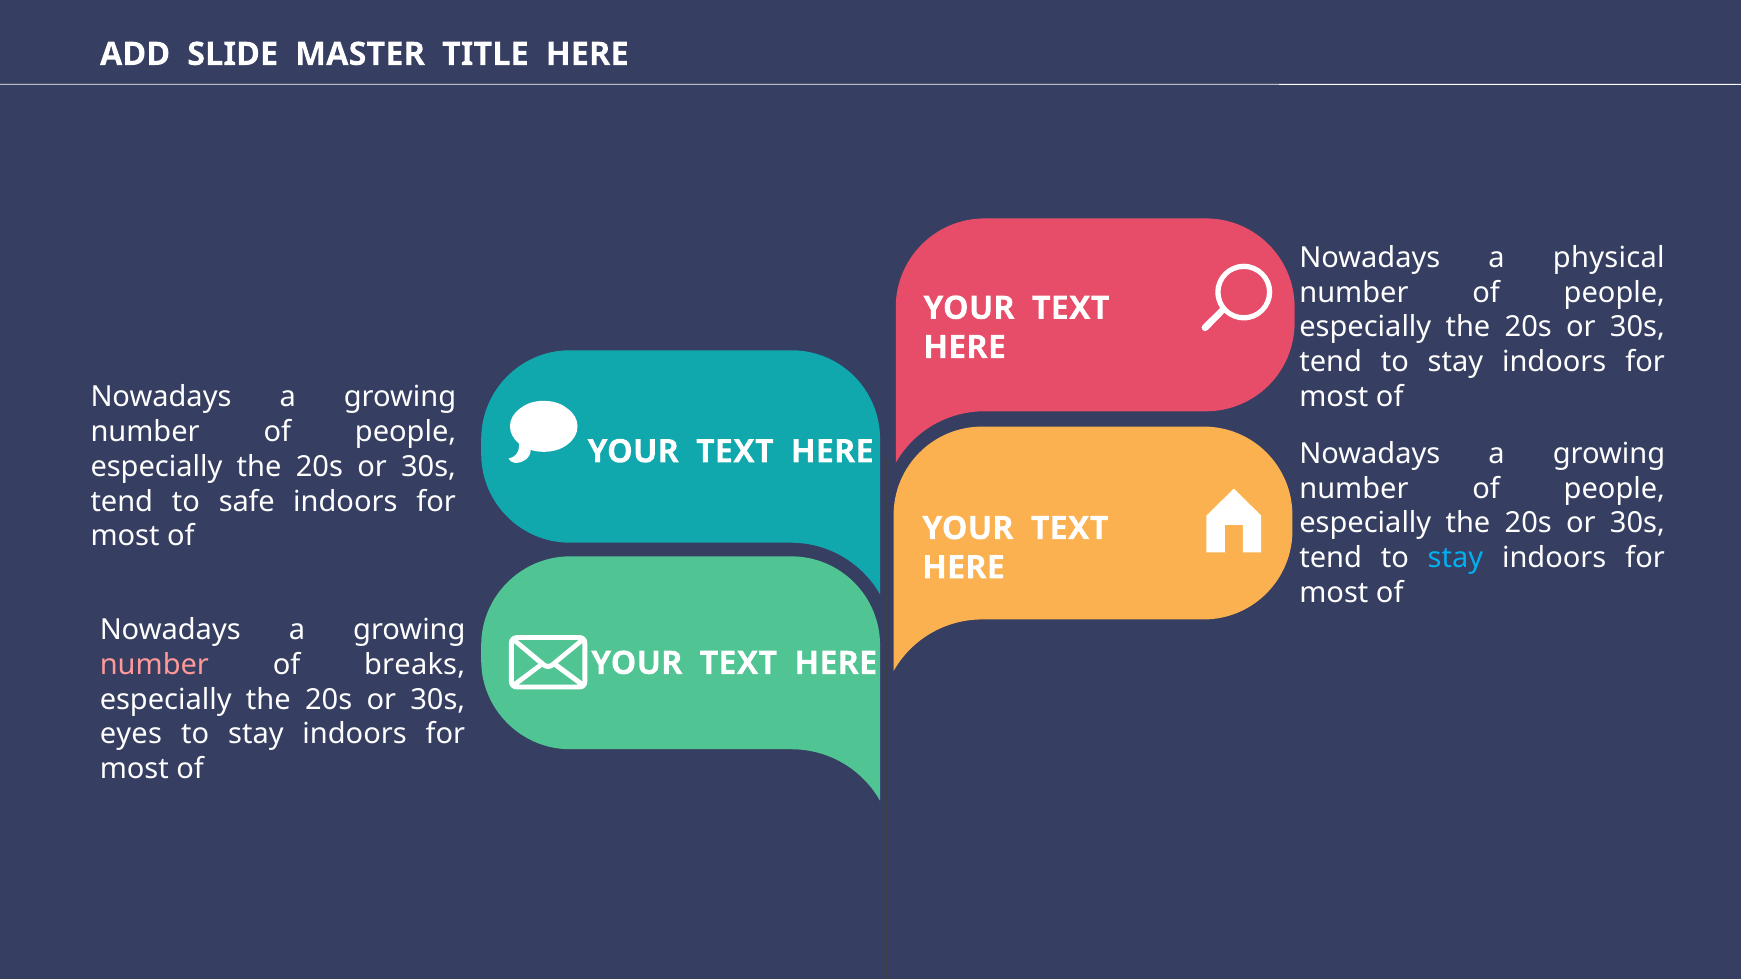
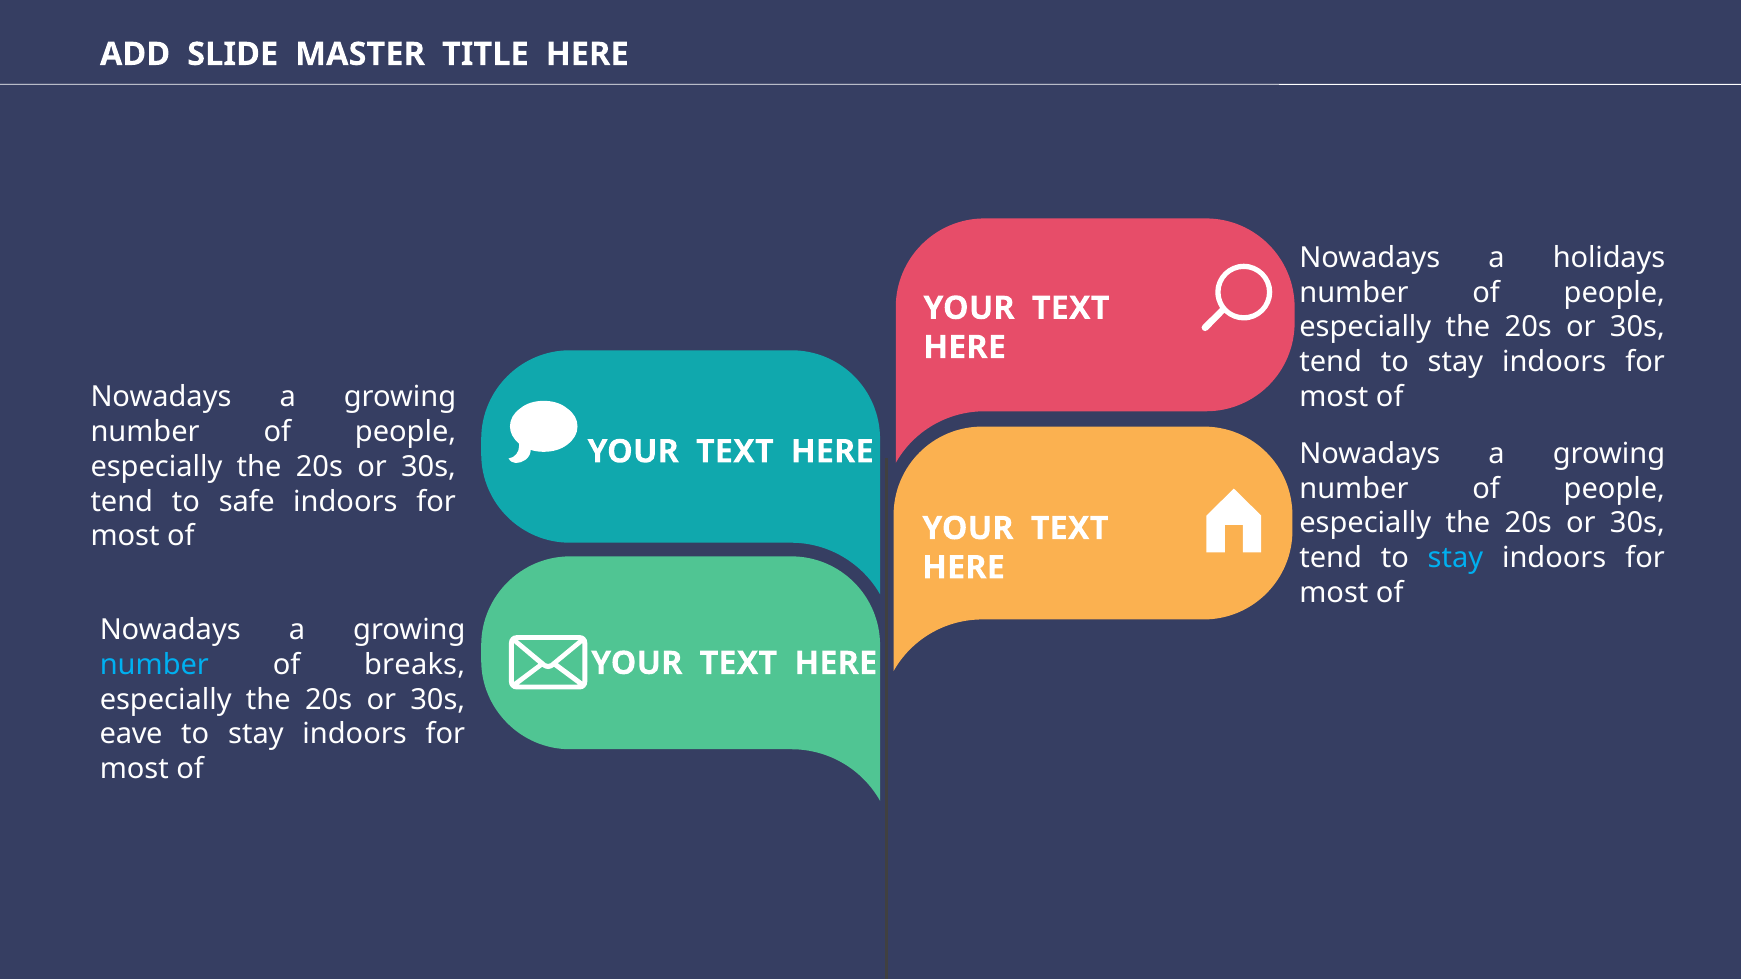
physical: physical -> holidays
number at (154, 665) colour: pink -> light blue
eyes: eyes -> eave
